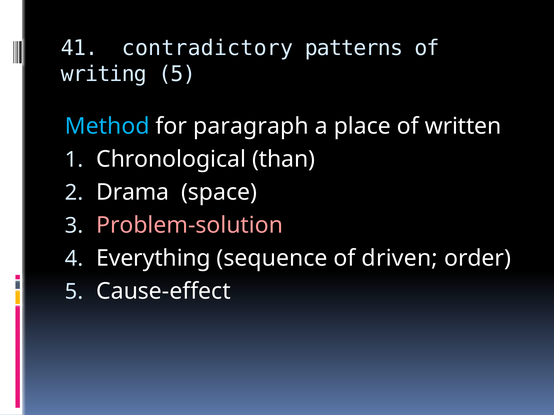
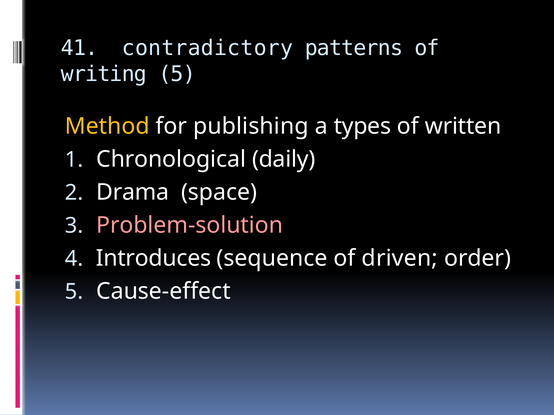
Method colour: light blue -> yellow
paragraph: paragraph -> publishing
place: place -> types
than: than -> daily
Everything: Everything -> Introduces
